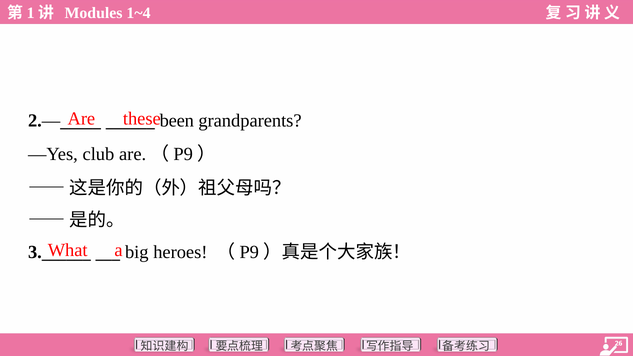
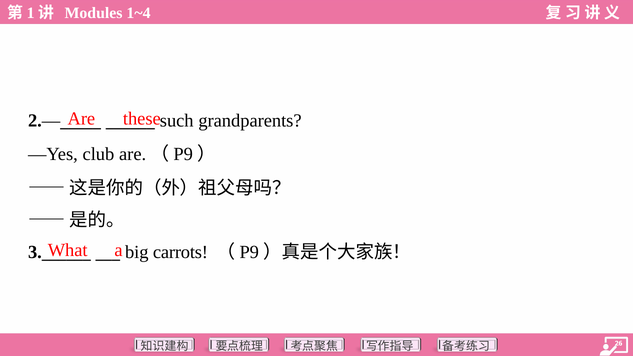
been: been -> such
heroes: heroes -> carrots
